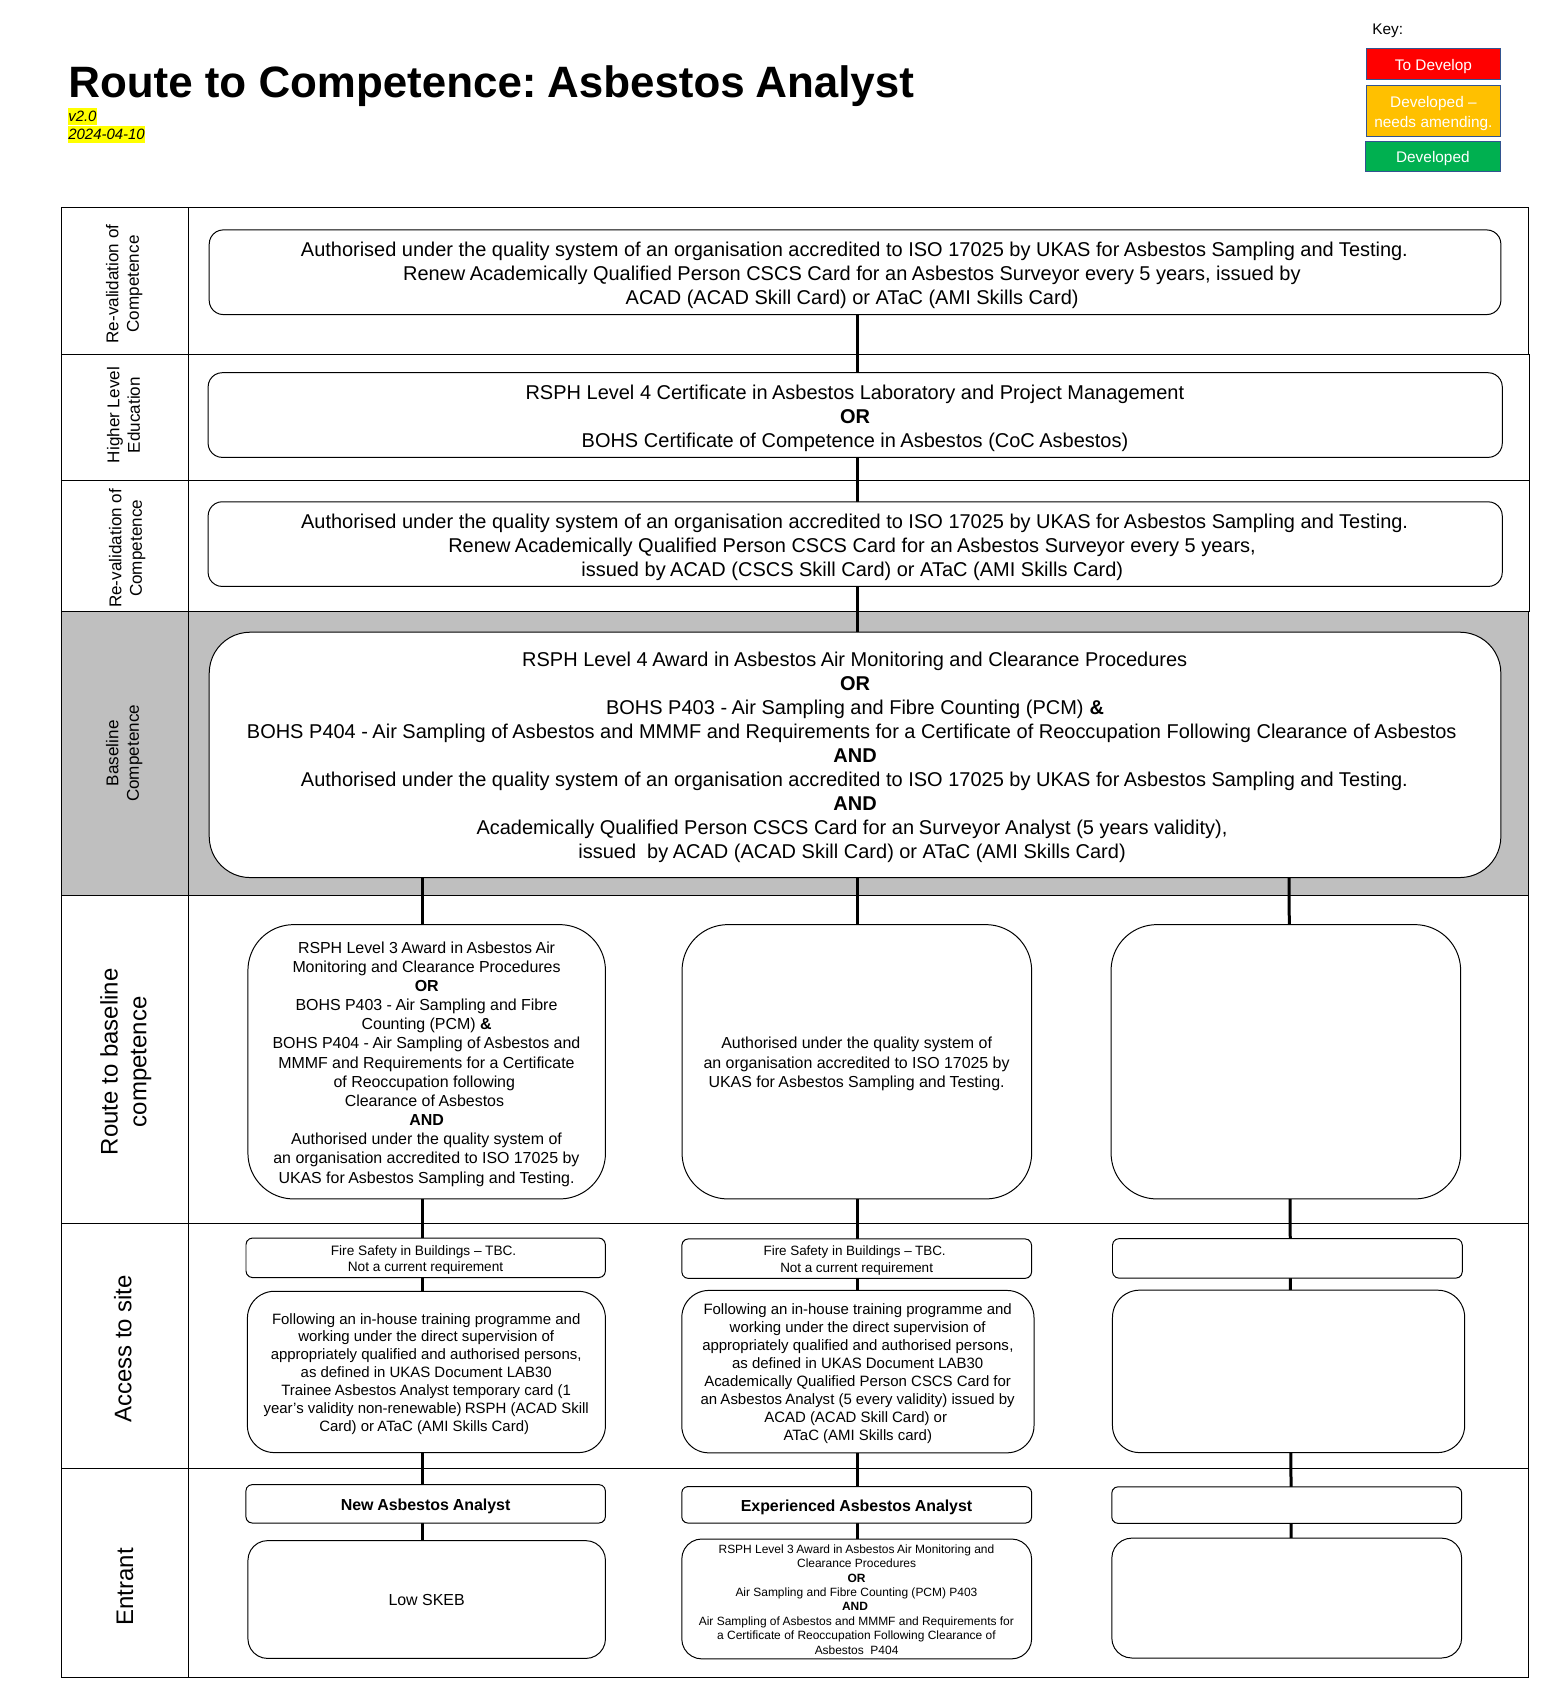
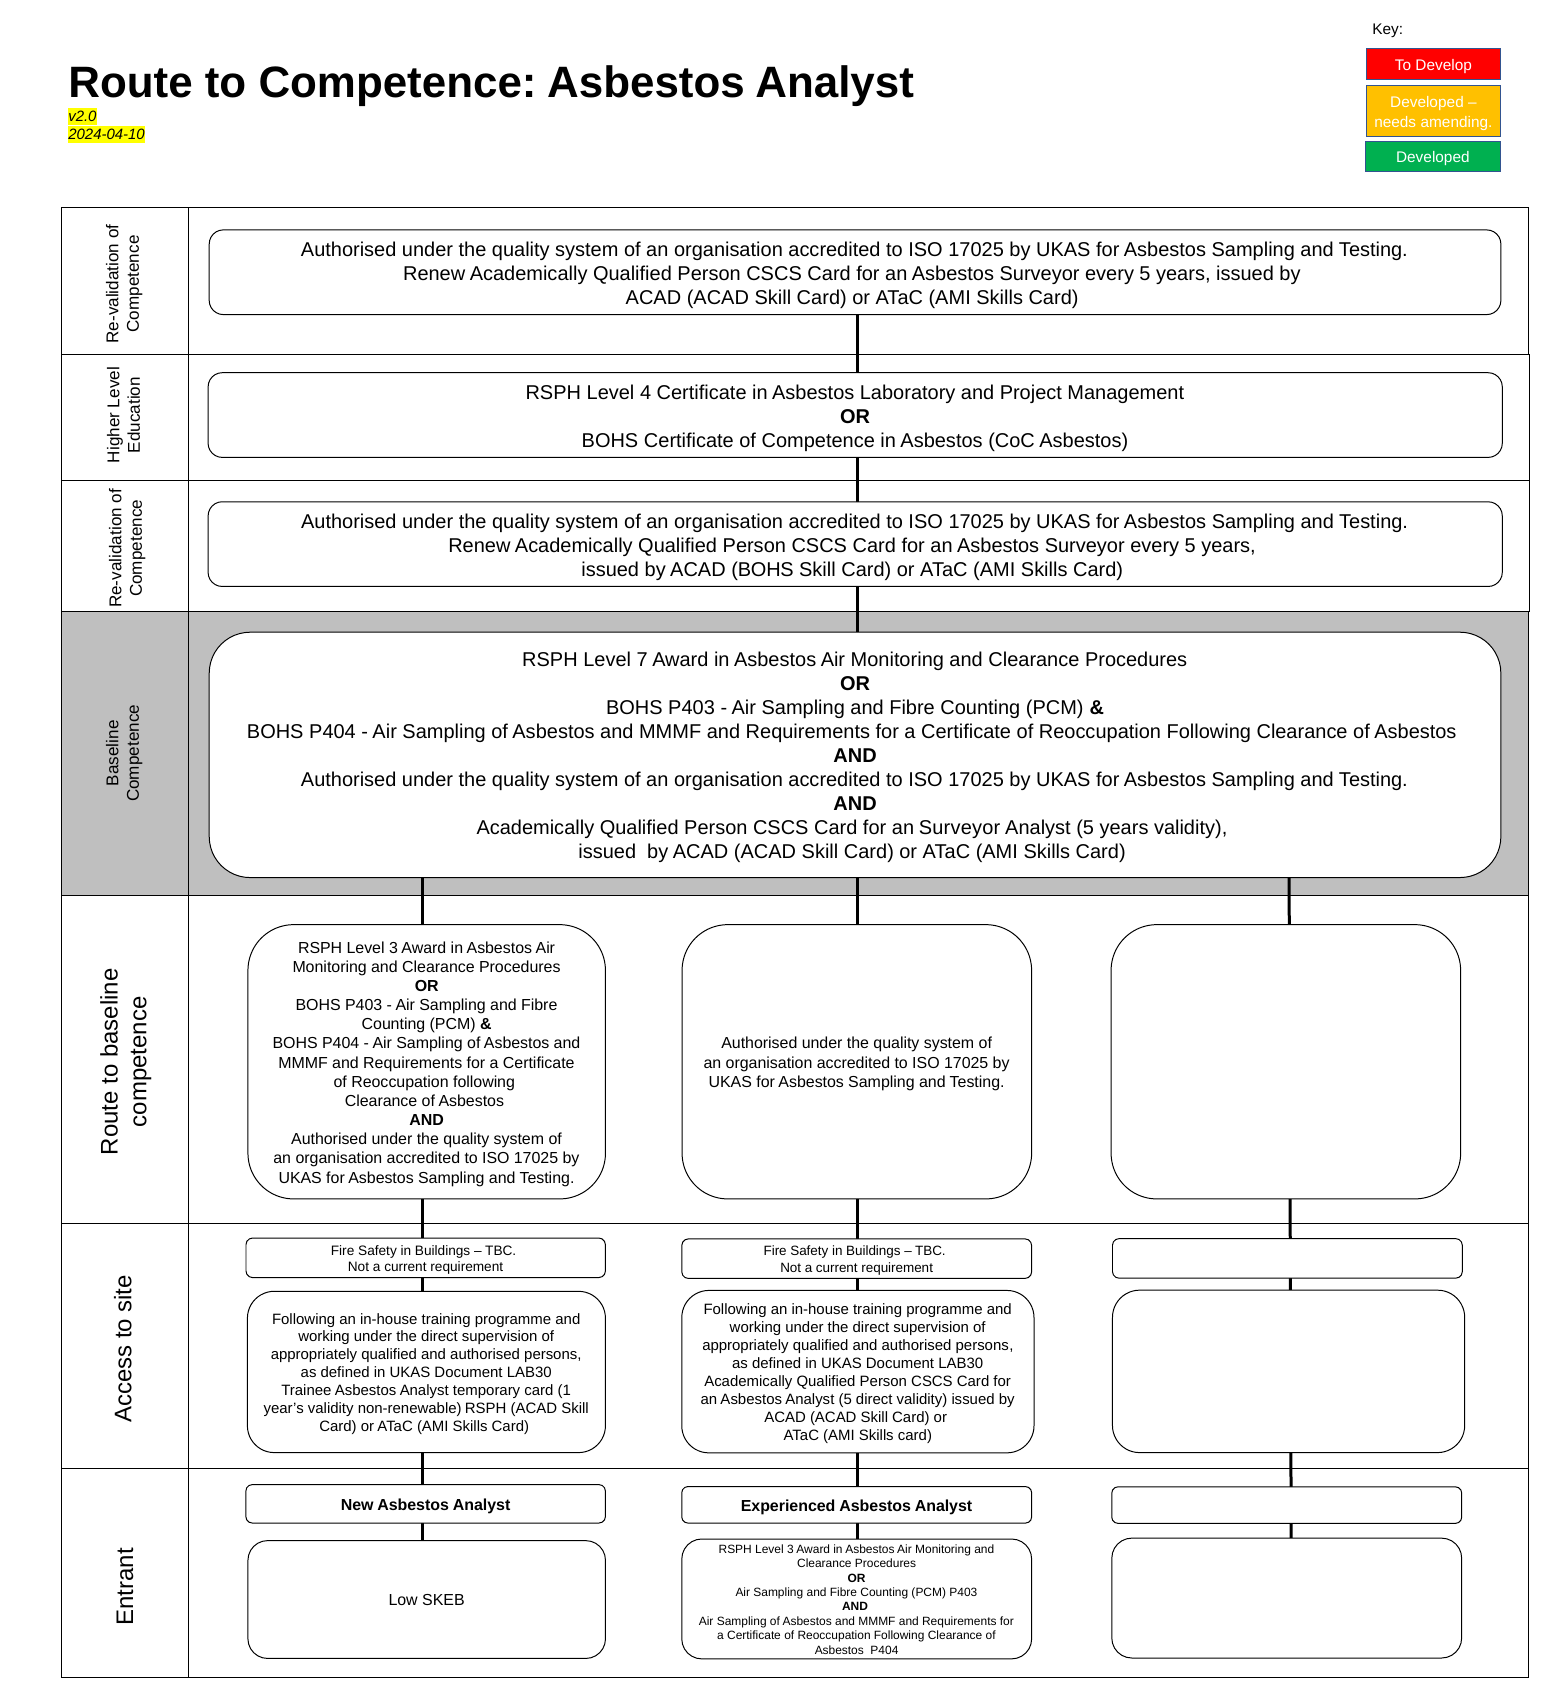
ACAD CSCS: CSCS -> BOHS
4 at (642, 660): 4 -> 7
5 every: every -> direct
